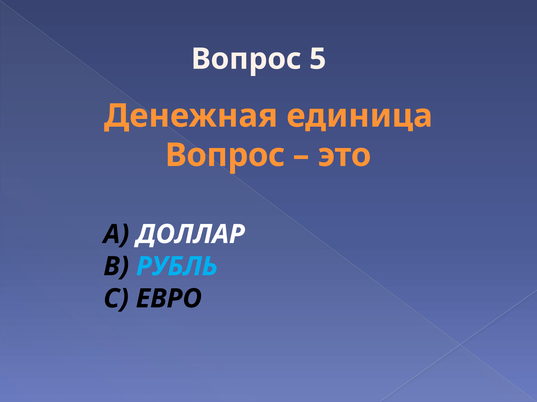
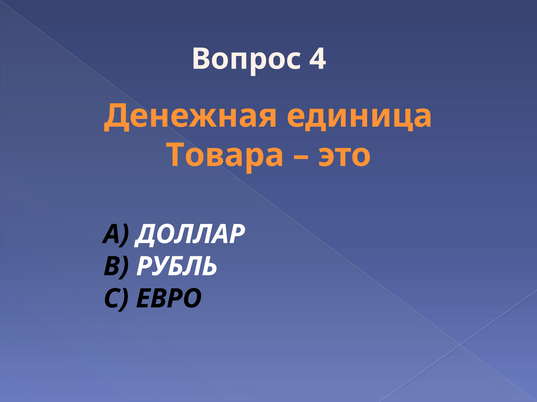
5: 5 -> 4
Вопрос at (225, 155): Вопрос -> Товара
РУБЛЬ colour: light blue -> white
